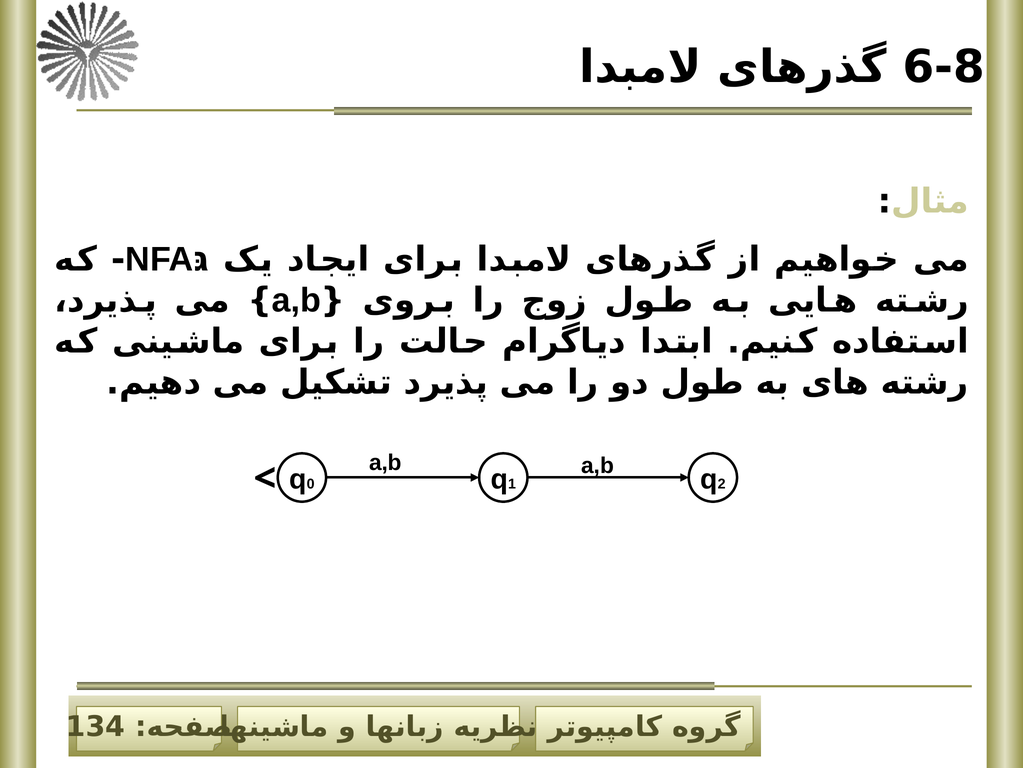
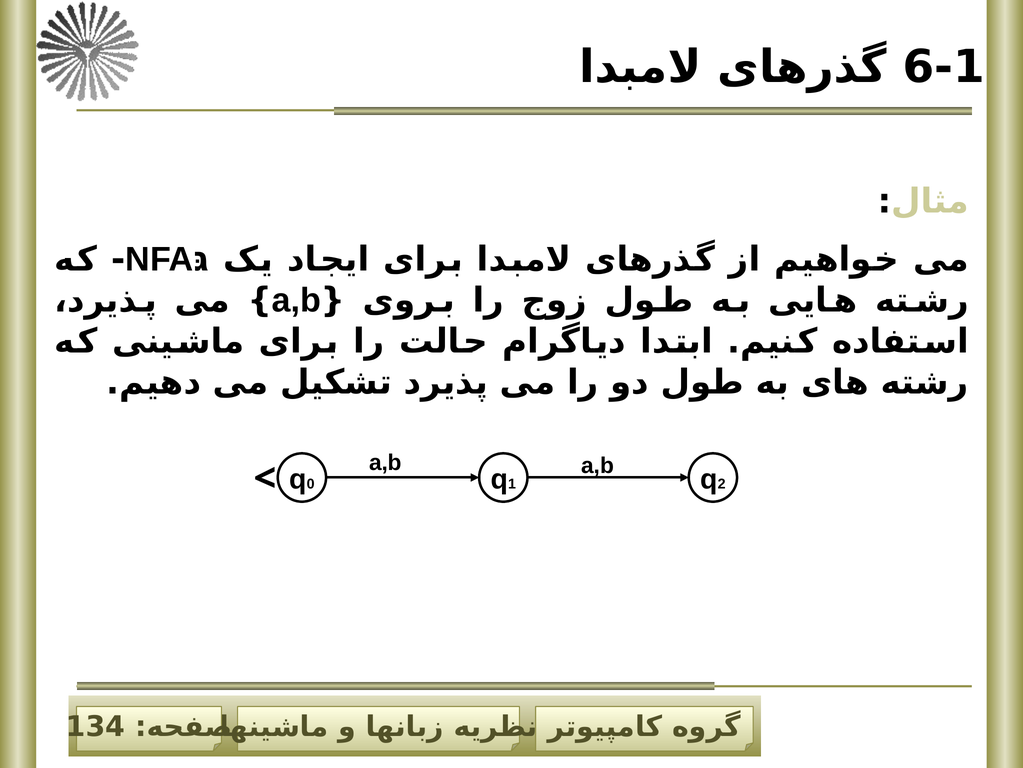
6-8: 6-8 -> 6-1
